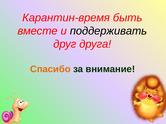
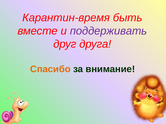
поддерживать colour: black -> purple
